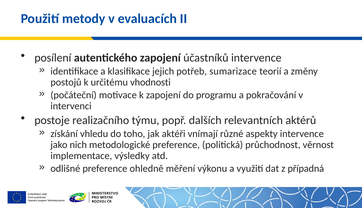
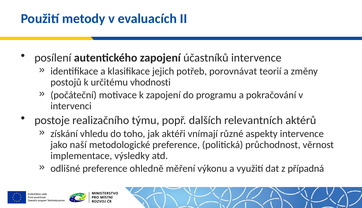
sumarizace: sumarizace -> porovnávat
nich: nich -> naší
